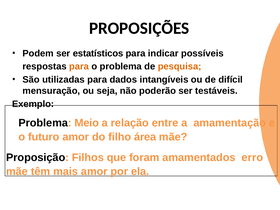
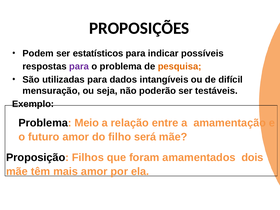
para at (79, 66) colour: orange -> purple
área: área -> será
erro: erro -> dois
